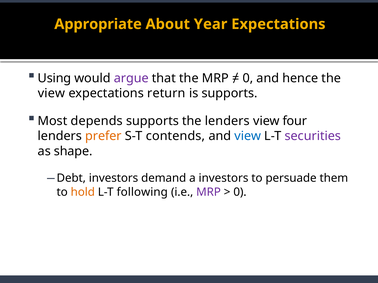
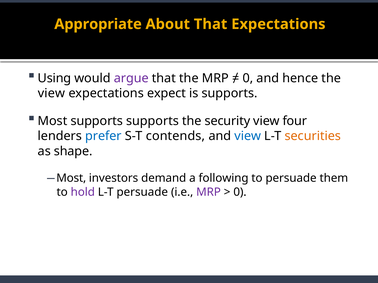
About Year: Year -> That
return: return -> expect
Most depends: depends -> supports
the lenders: lenders -> security
prefer colour: orange -> blue
securities colour: purple -> orange
Debt at (71, 178): Debt -> Most
a investors: investors -> following
hold colour: orange -> purple
L-T following: following -> persuade
